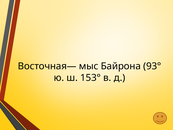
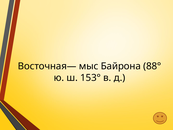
93°: 93° -> 88°
